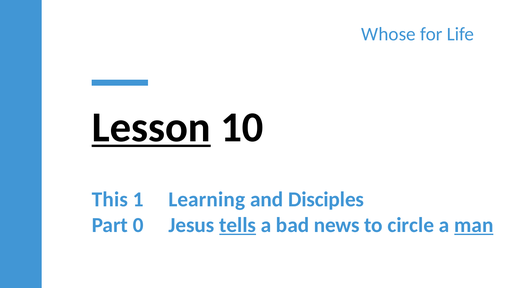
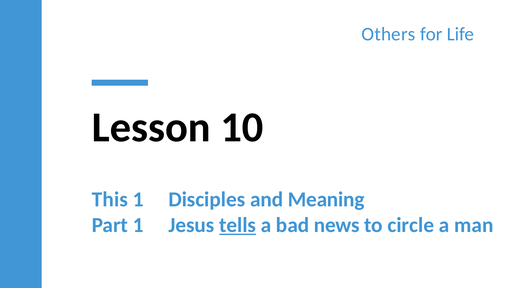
Whose: Whose -> Others
Lesson underline: present -> none
Learning: Learning -> Disciples
Disciples: Disciples -> Meaning
Part 0: 0 -> 1
man underline: present -> none
